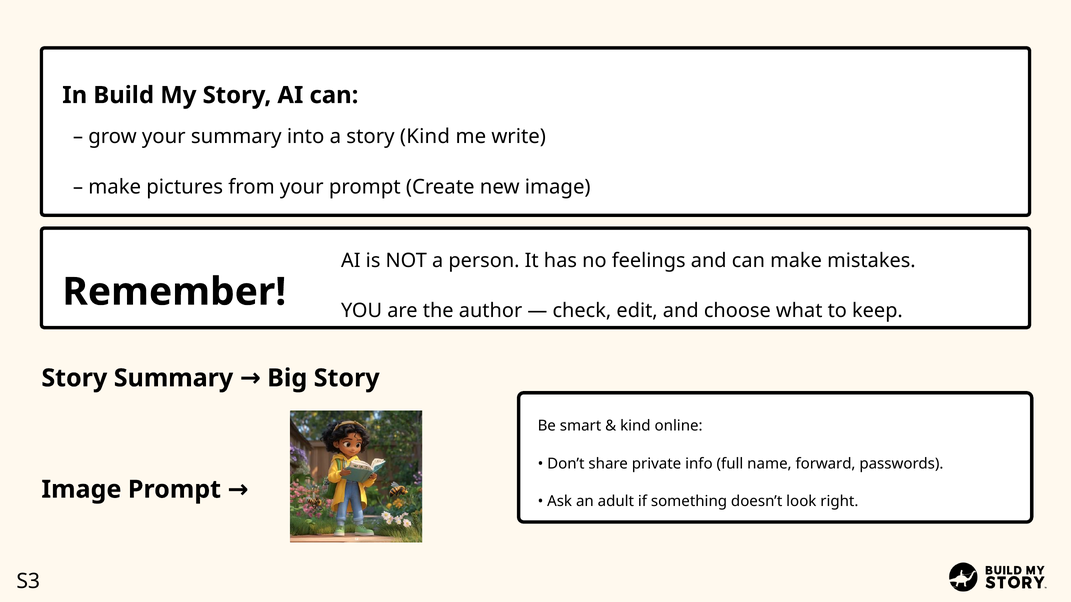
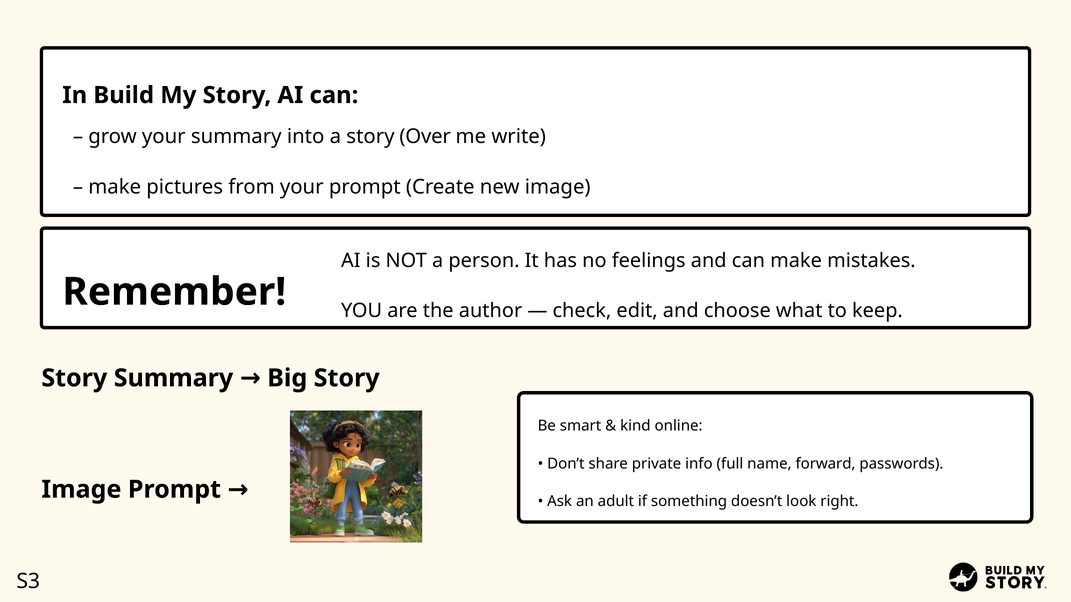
story Kind: Kind -> Over
